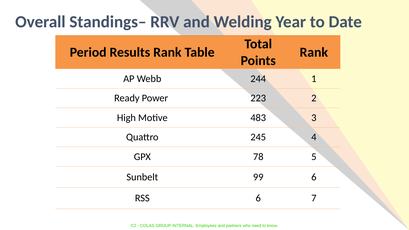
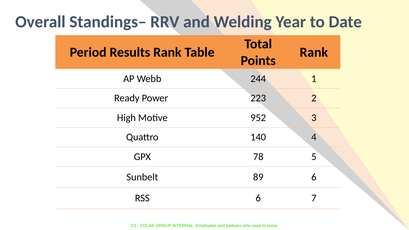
483: 483 -> 952
245: 245 -> 140
99: 99 -> 89
